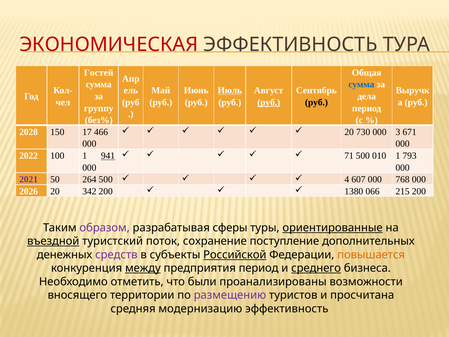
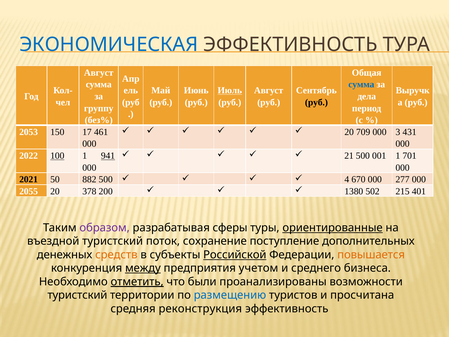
ЭКОНОМИЧЕСКАЯ colour: red -> blue
Гостей at (99, 73): Гостей -> Август
руб at (269, 102) underline: present -> none
2028: 2028 -> 2053
466: 466 -> 461
730: 730 -> 709
671: 671 -> 431
100 underline: none -> present
71: 71 -> 21
010: 010 -> 001
793: 793 -> 701
2021 colour: purple -> black
264: 264 -> 882
607: 607 -> 670
768: 768 -> 277
2026: 2026 -> 2055
342: 342 -> 378
066: 066 -> 502
215 200: 200 -> 401
въездной underline: present -> none
средств colour: purple -> orange
предприятия период: период -> учетом
среднего underline: present -> none
отметить underline: none -> present
вносящего at (77, 295): вносящего -> туристский
размещению colour: purple -> blue
модернизацию: модернизацию -> реконструкция
